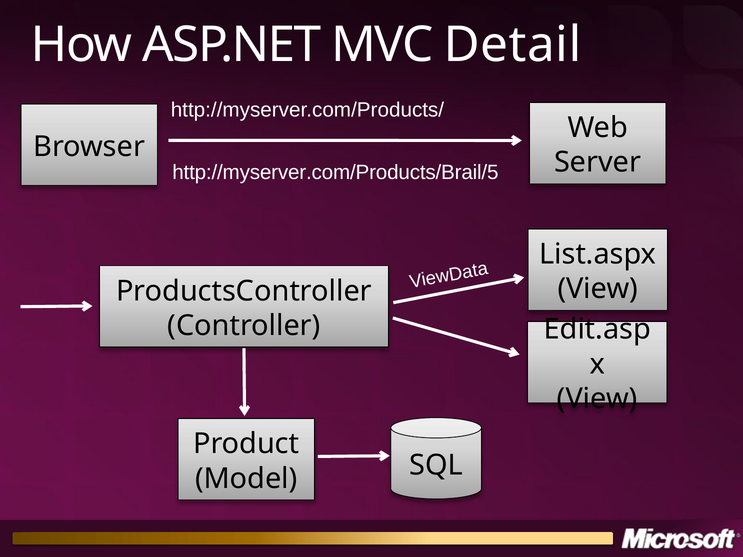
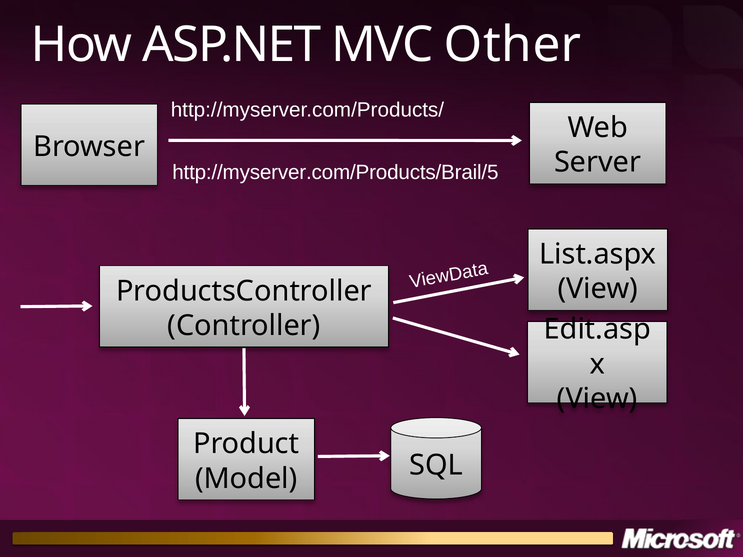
Detail: Detail -> Other
